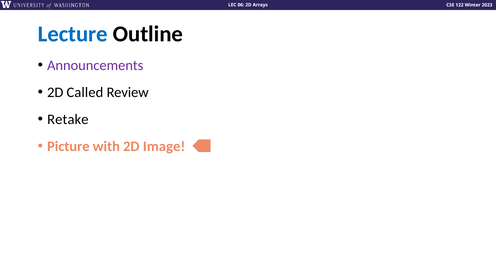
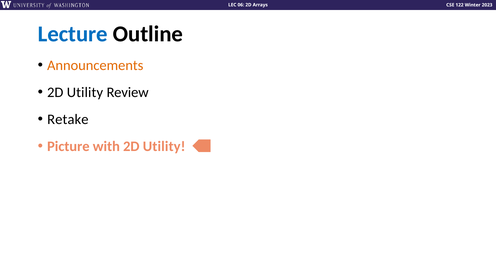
Announcements colour: purple -> orange
Called at (85, 92): Called -> Utility
with 2D Image: Image -> Utility
